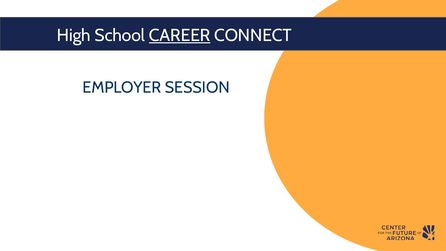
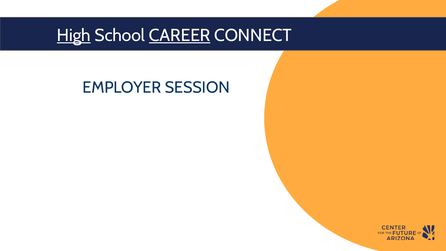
High underline: none -> present
